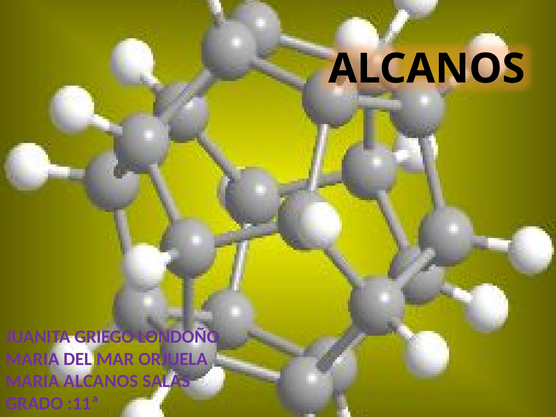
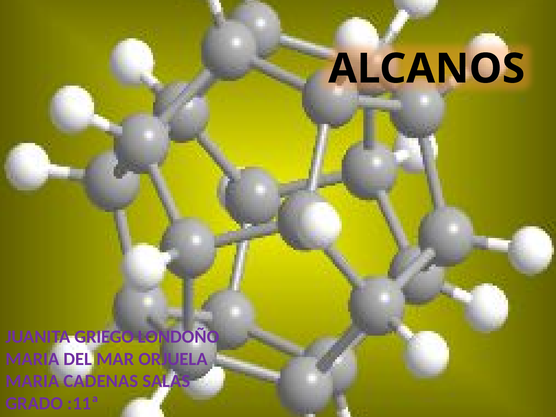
MARIA ALCANOS: ALCANOS -> CADENAS
